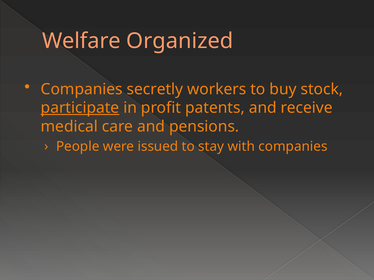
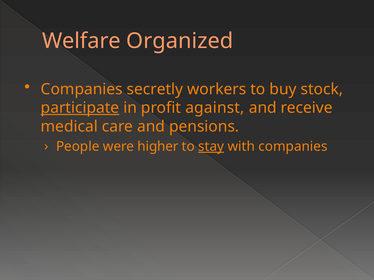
patents: patents -> against
issued: issued -> higher
stay underline: none -> present
